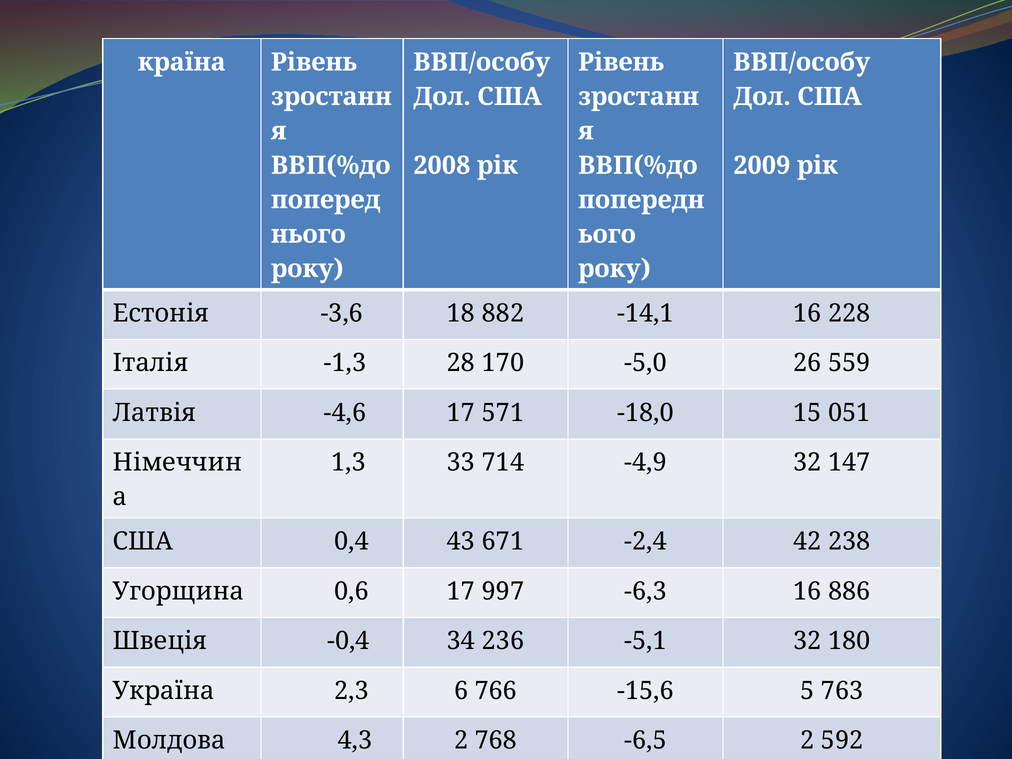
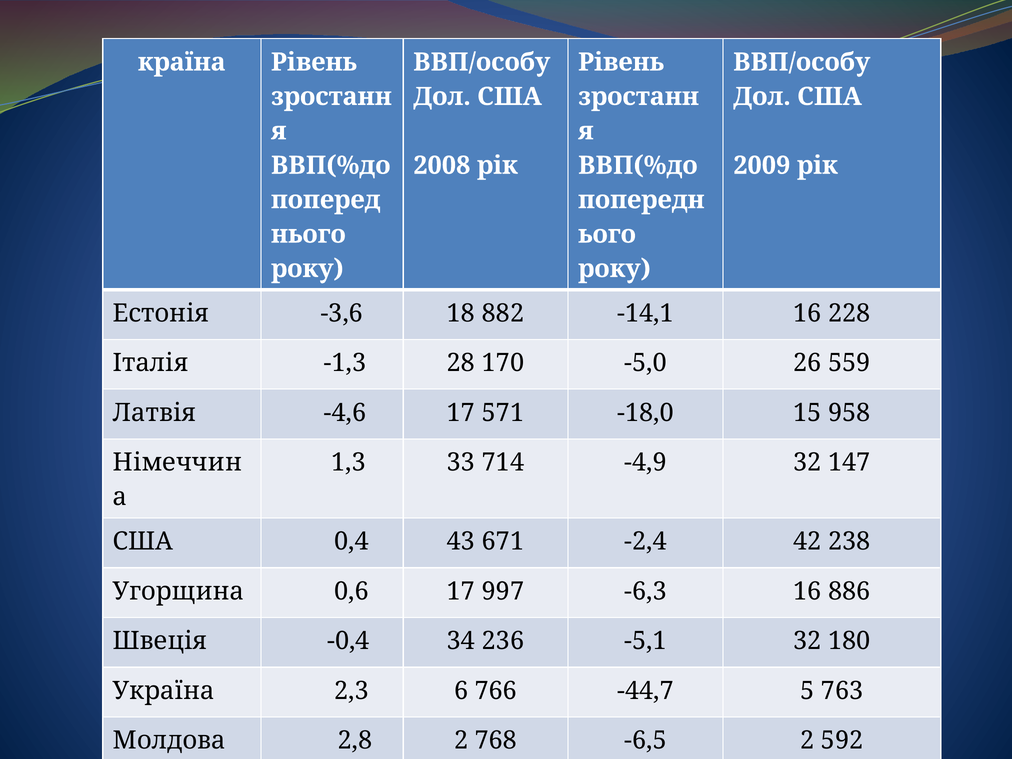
051: 051 -> 958
-15,6: -15,6 -> -44,7
4,3: 4,3 -> 2,8
